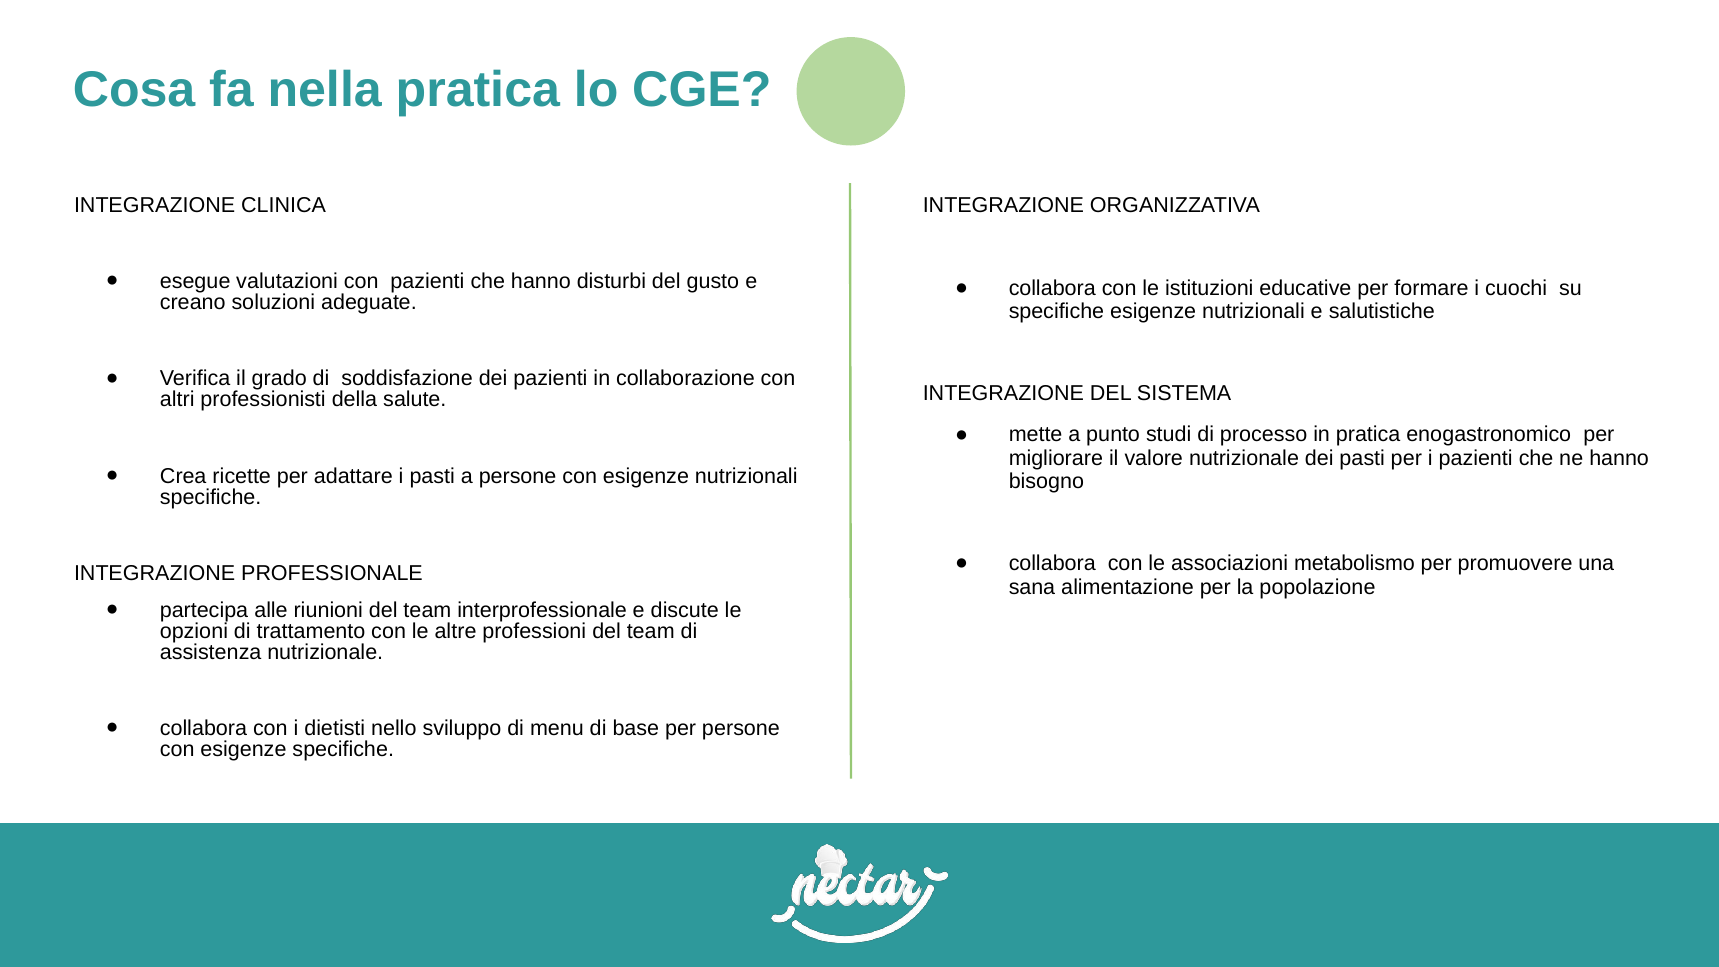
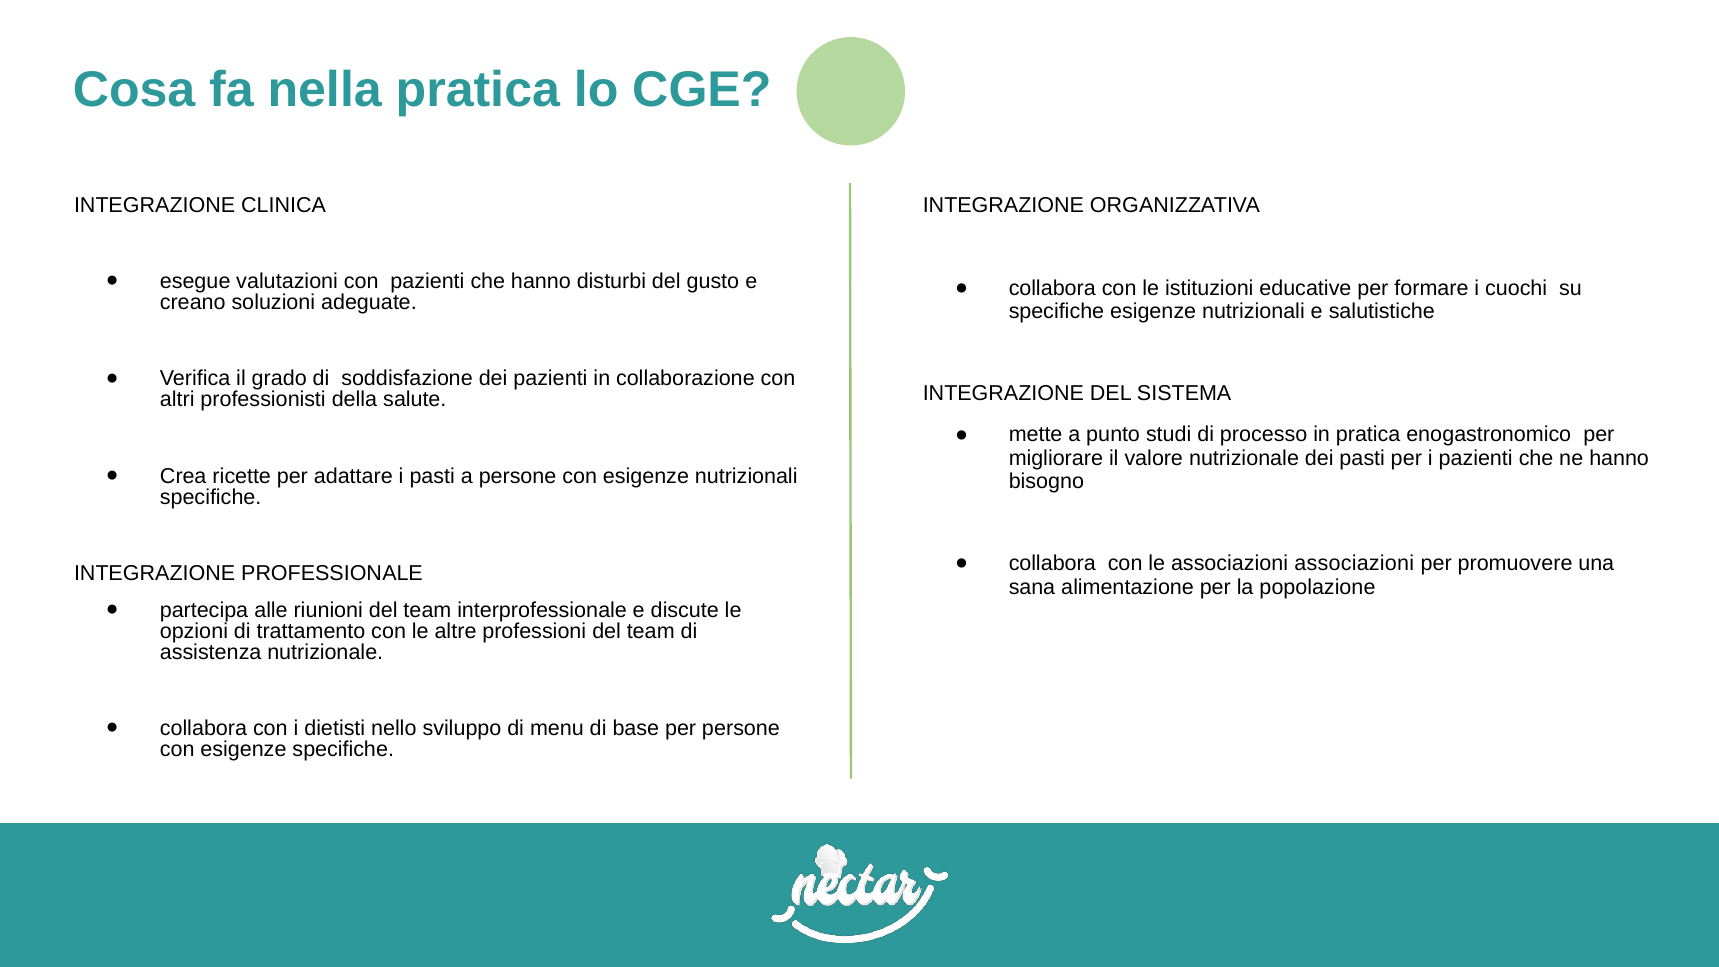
associazioni metabolismo: metabolismo -> associazioni
